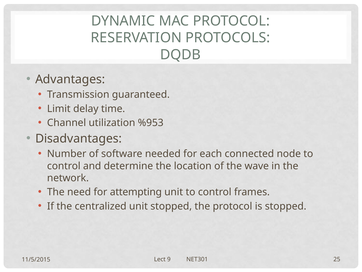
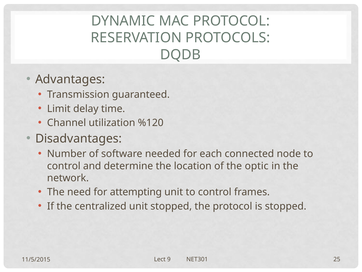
%953: %953 -> %120
wave: wave -> optic
